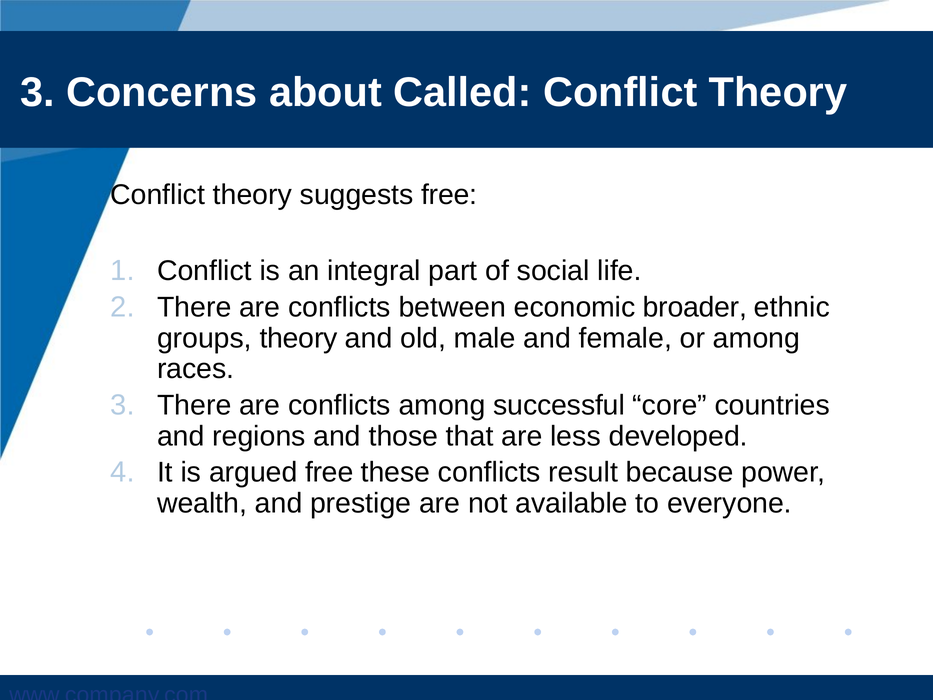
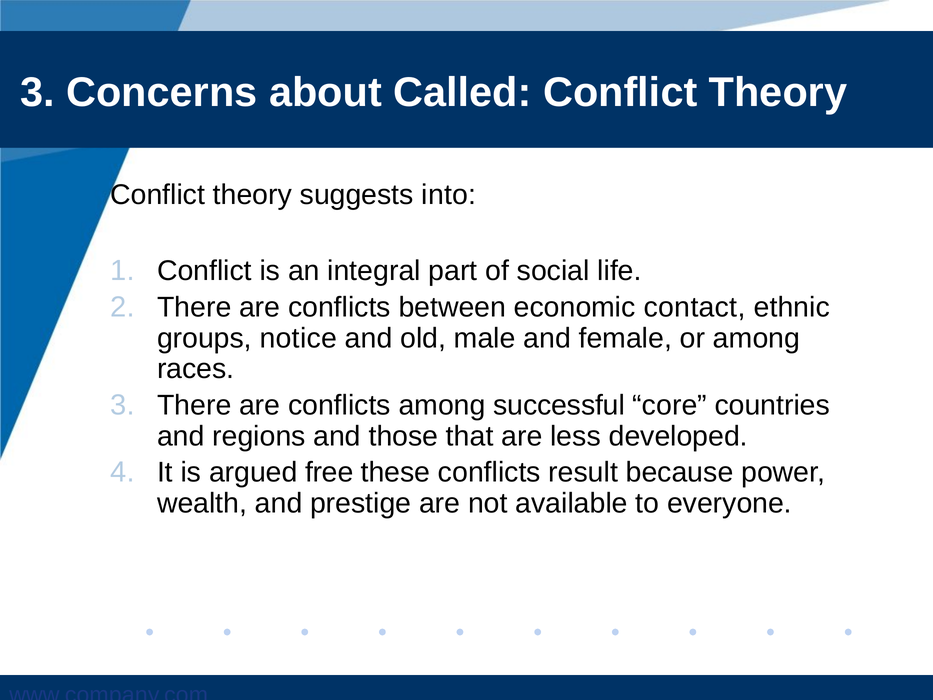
suggests free: free -> into
broader: broader -> contact
groups theory: theory -> notice
